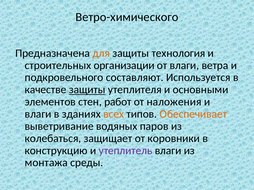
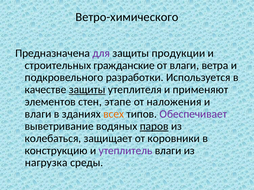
для colour: orange -> purple
технология: технология -> продукции
организации: организации -> гражданские
составляют: составляют -> разработки
основными: основными -> применяют
работ: работ -> этапе
Обеспечивает colour: orange -> purple
паров underline: none -> present
монтажа: монтажа -> нагрузка
